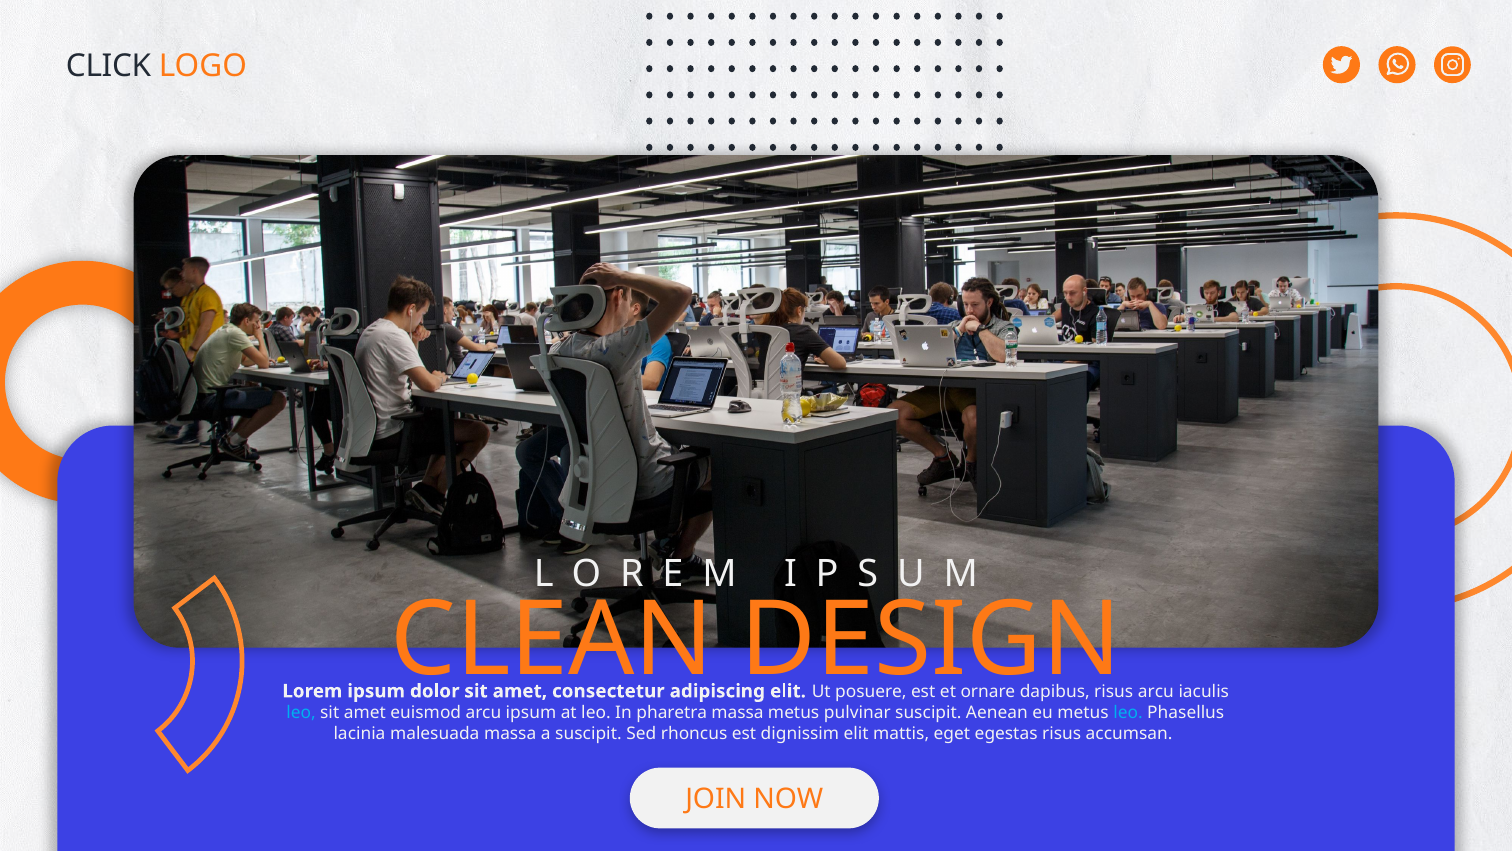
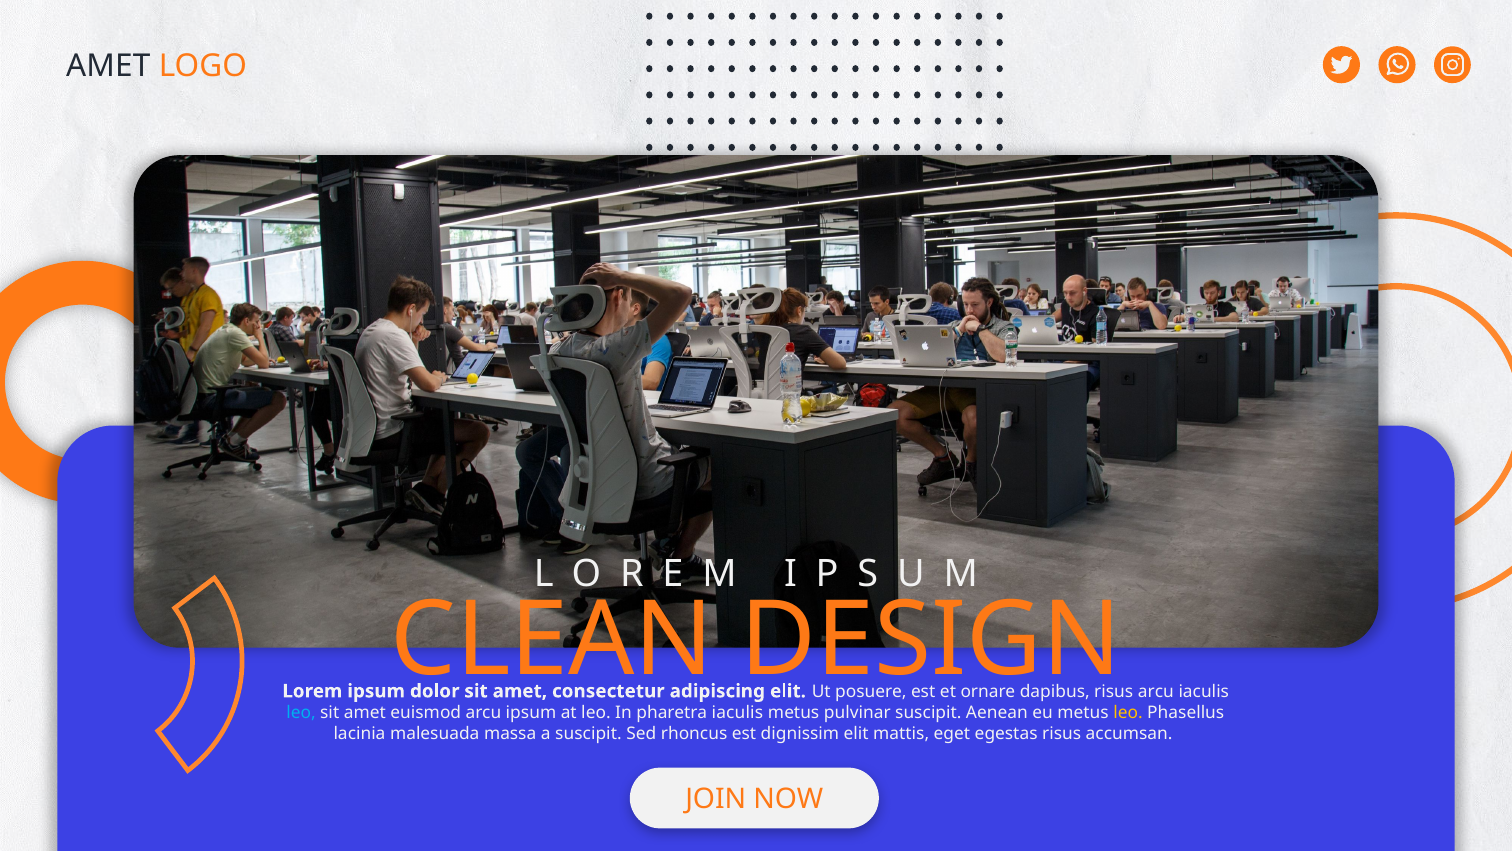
CLICK at (109, 66): CLICK -> AMET
massa at (737, 712): massa -> iaculis
leo at (1128, 712) colour: light blue -> yellow
